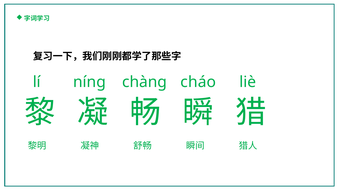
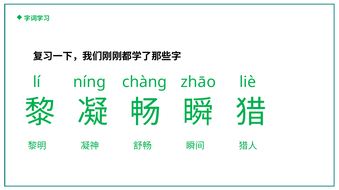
cháo: cháo -> zhāo
